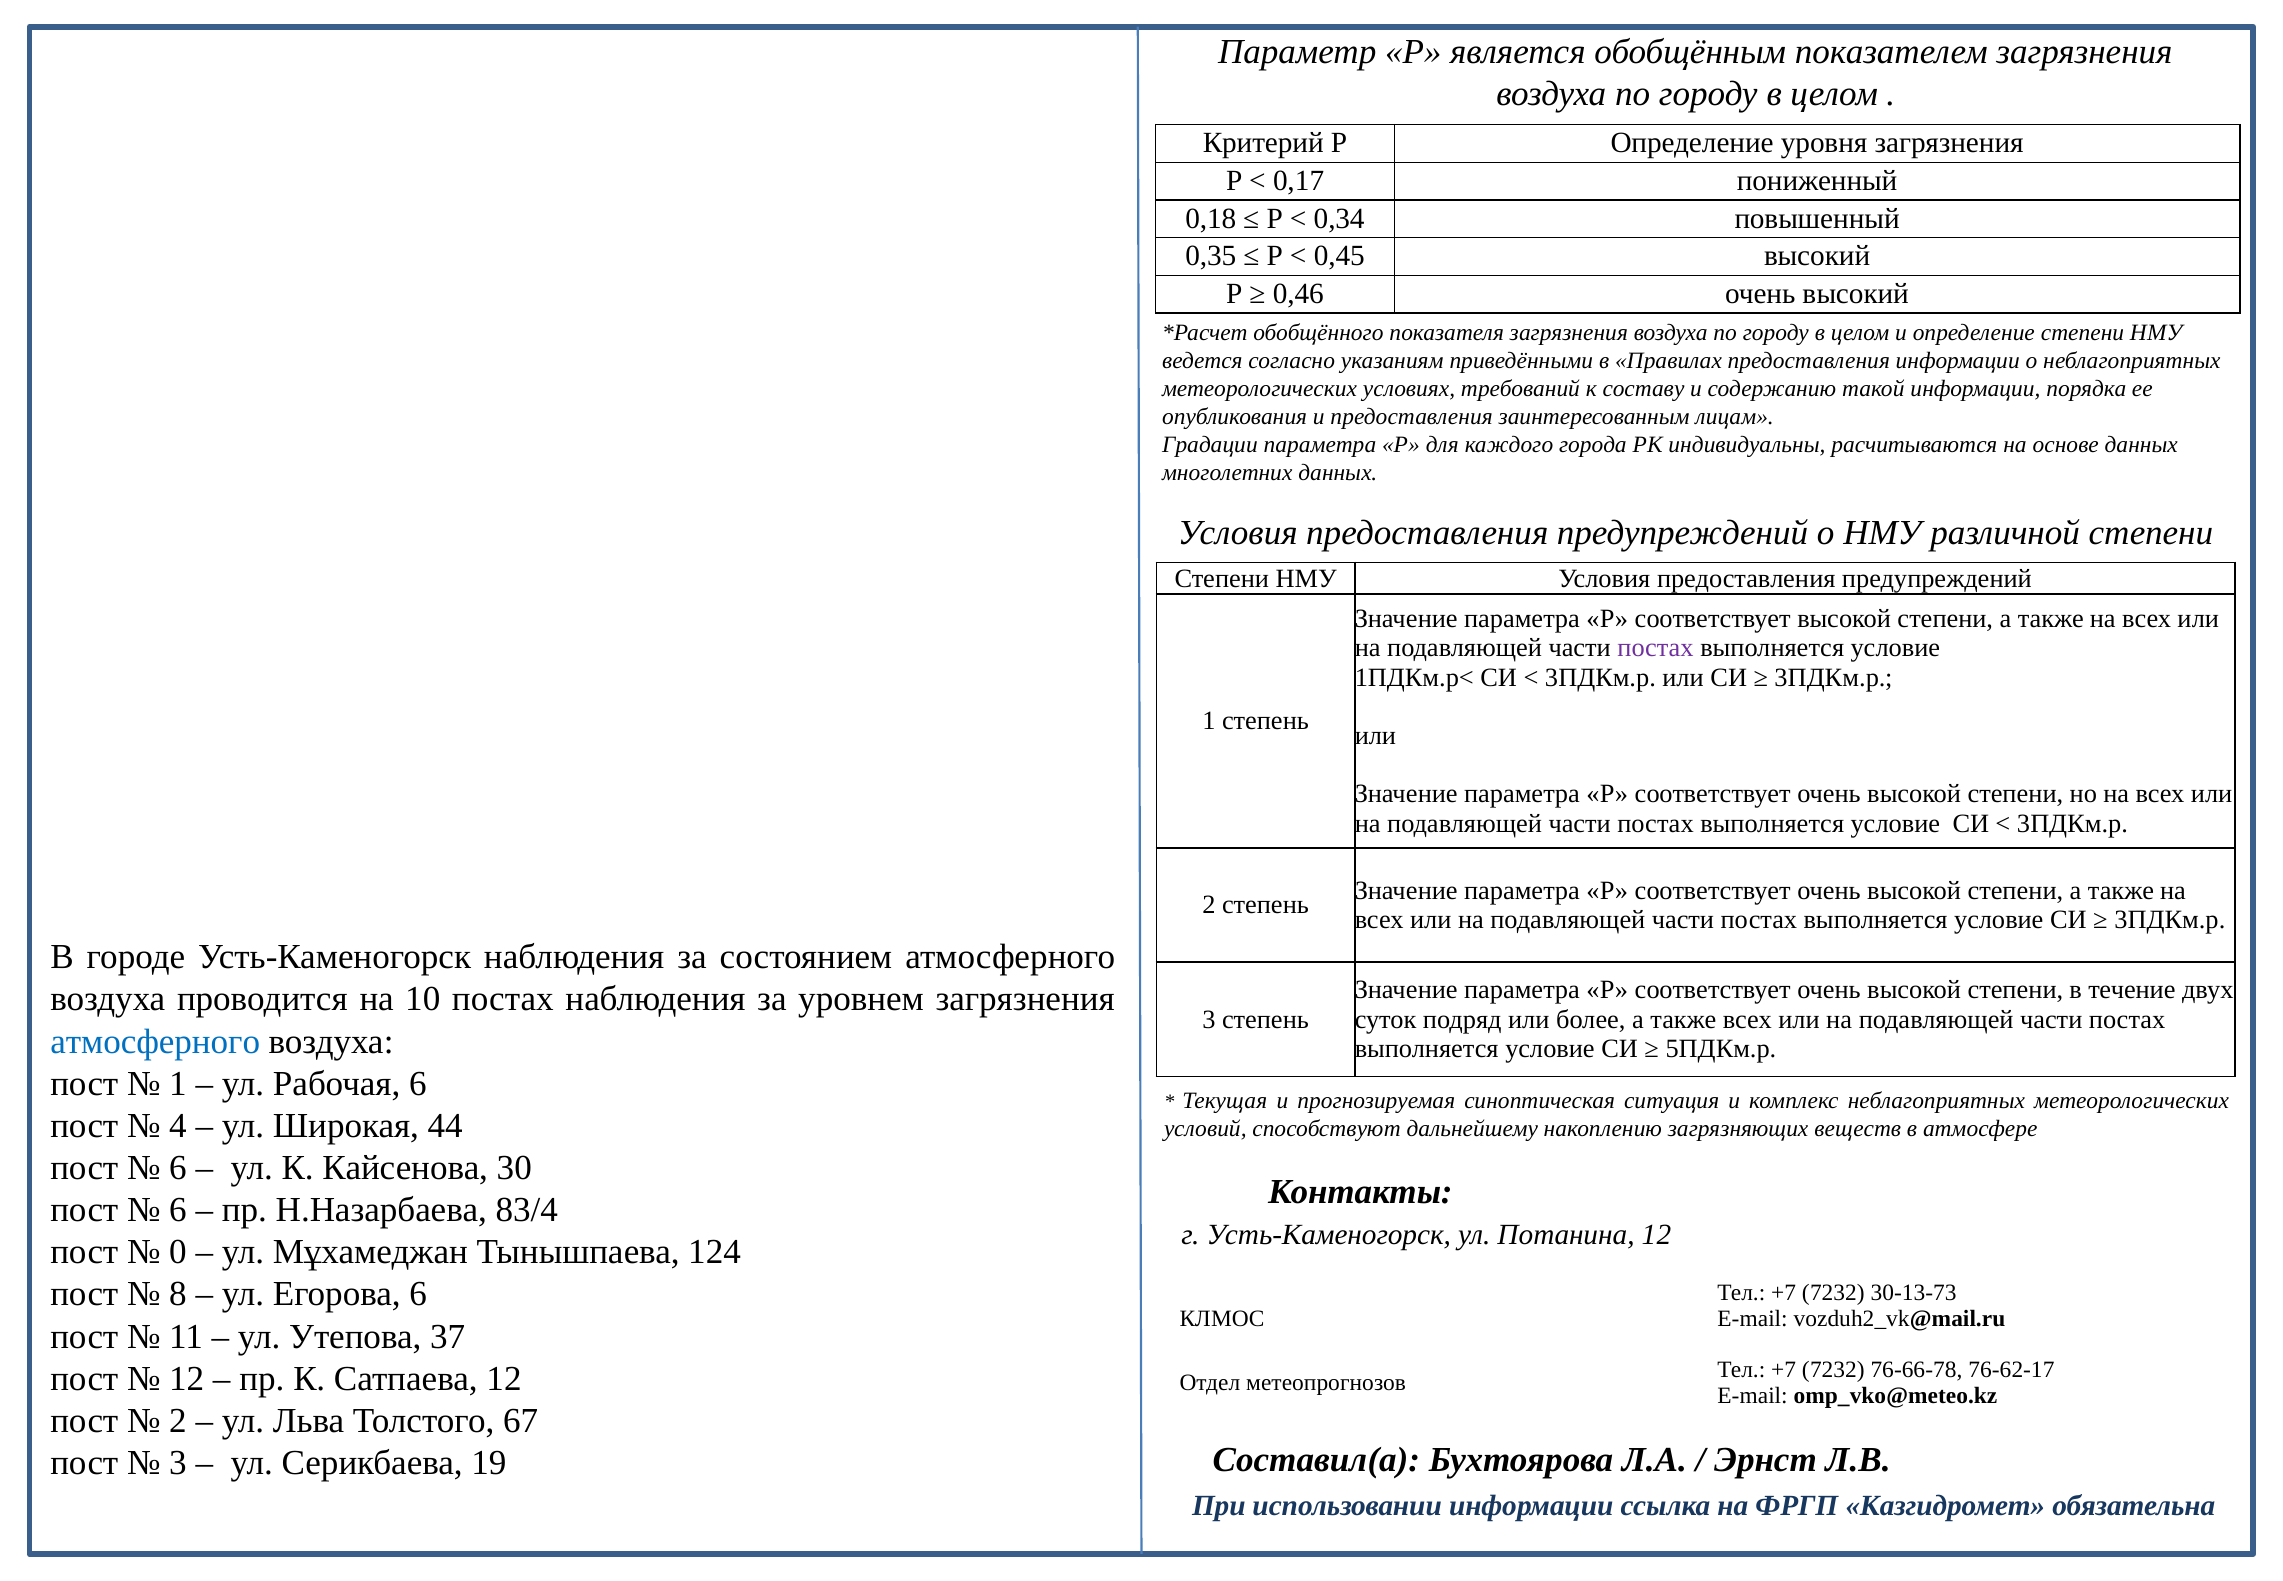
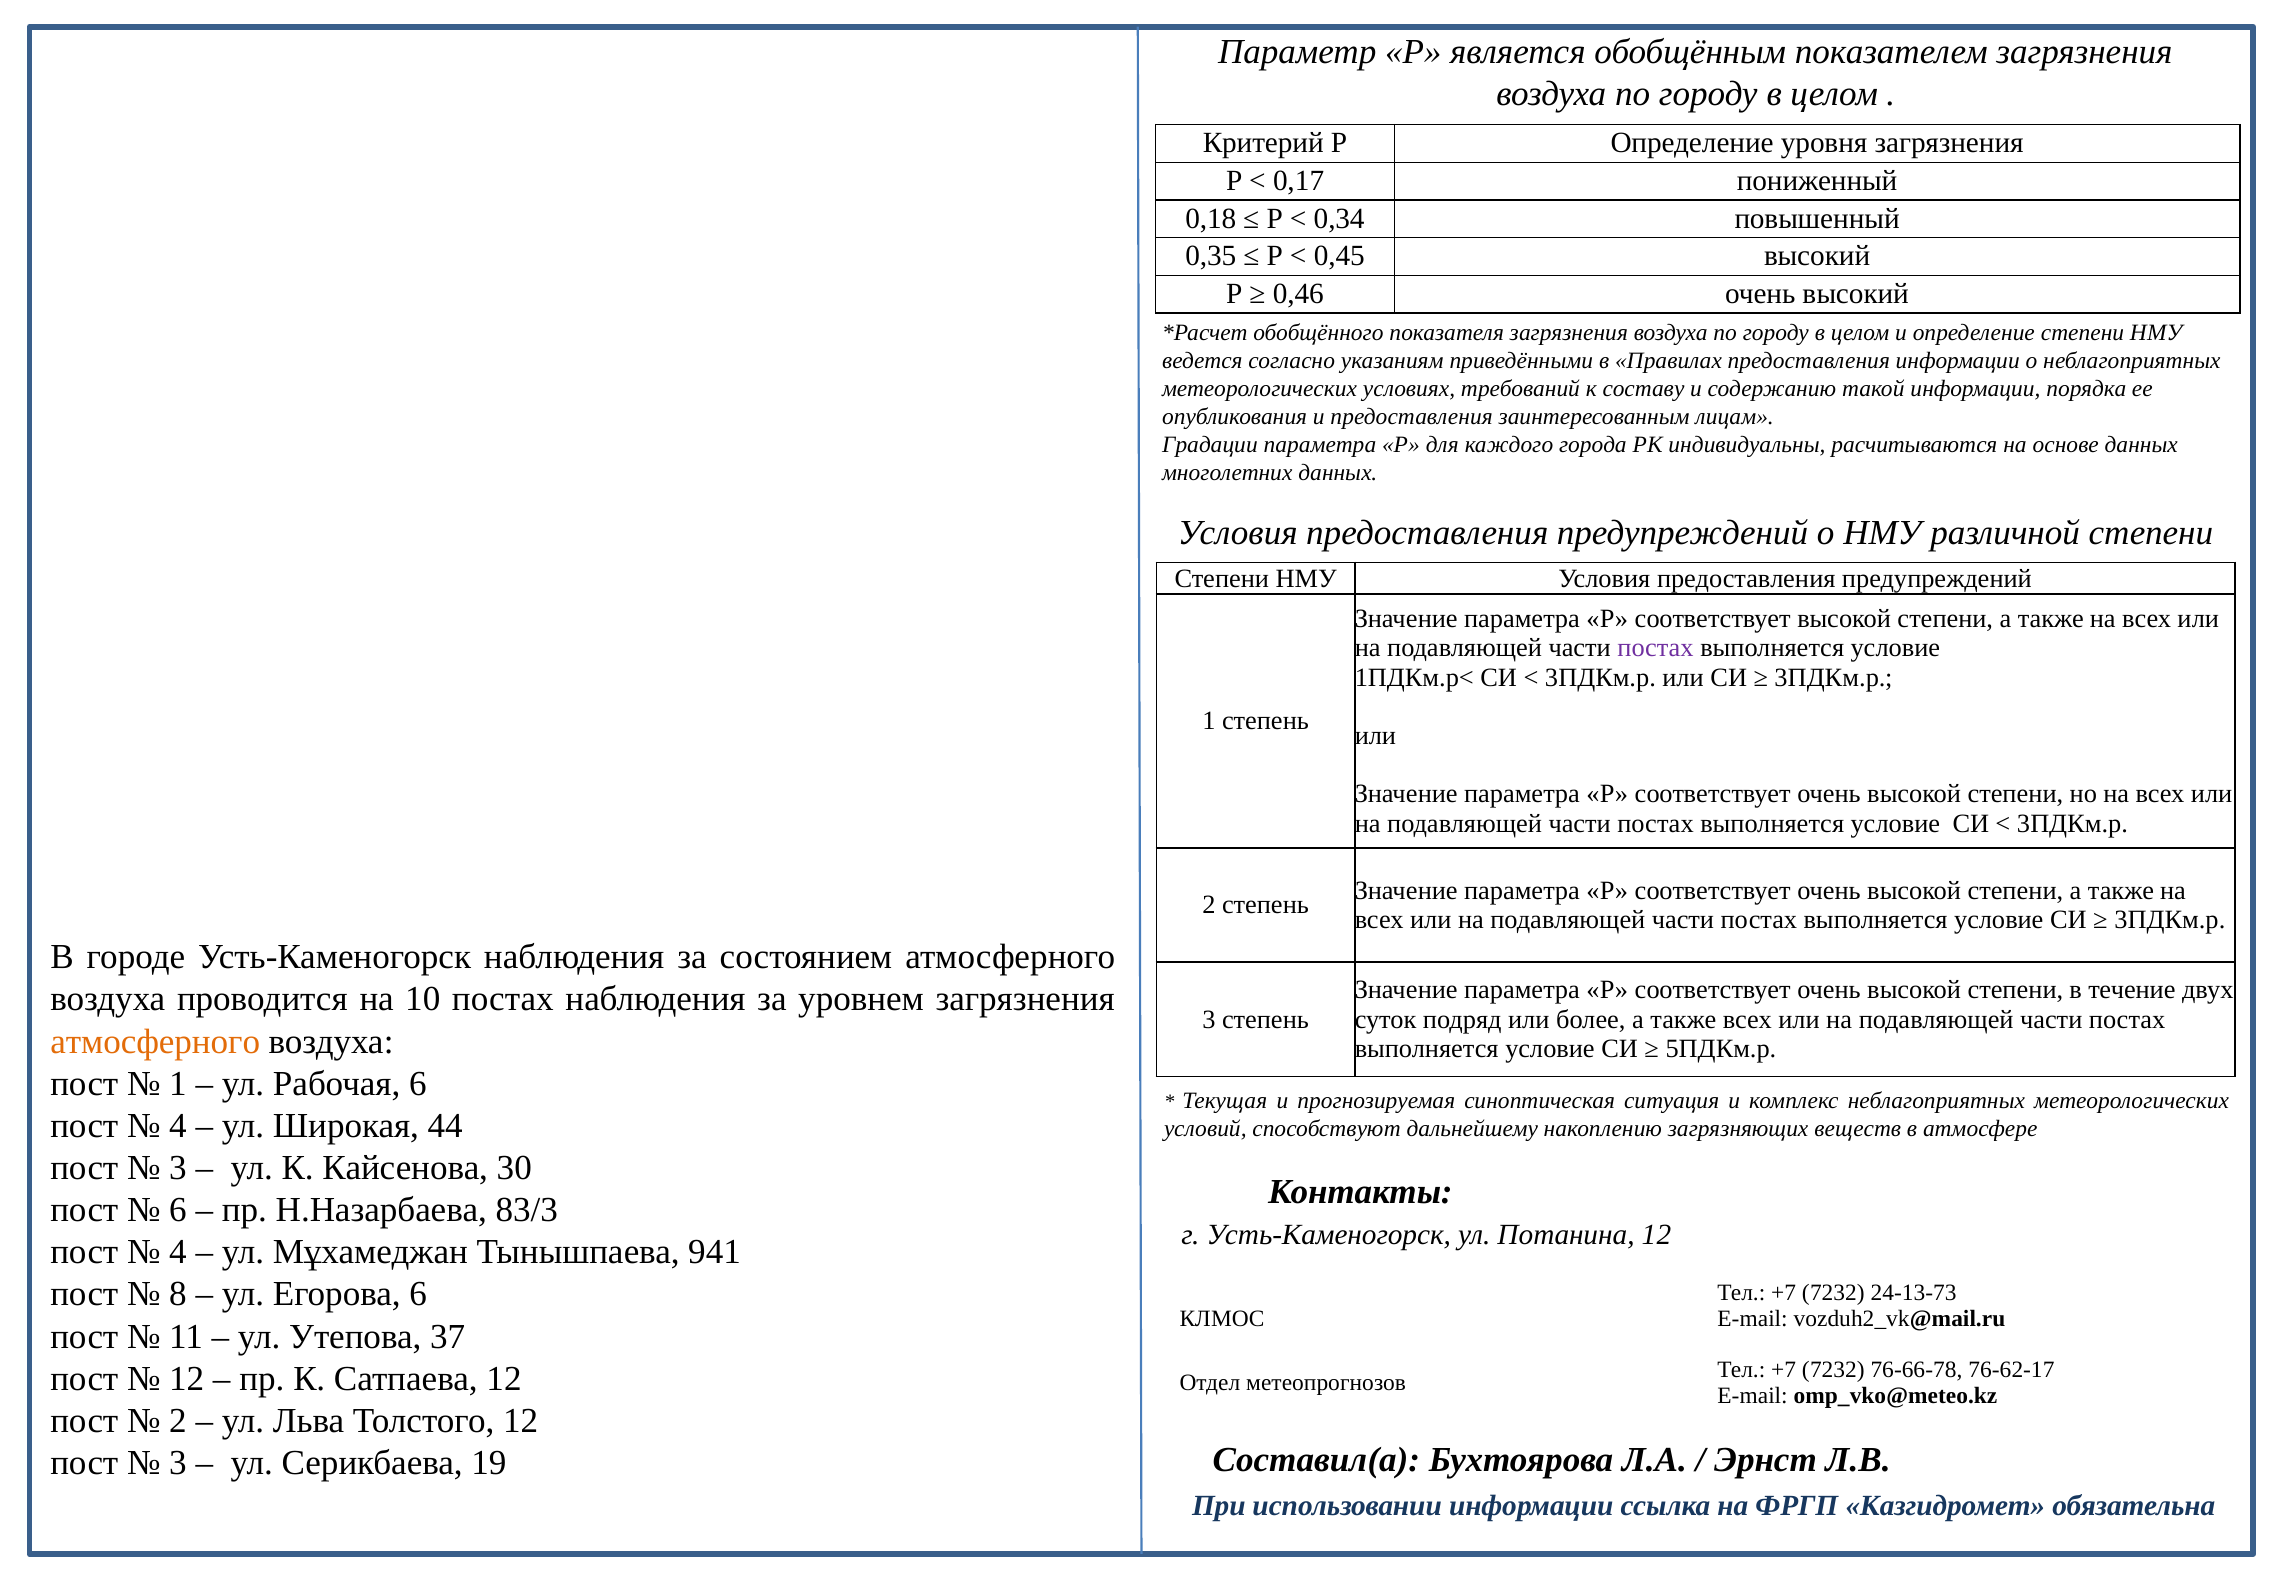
атмосферного at (155, 1041) colour: blue -> orange
6 at (178, 1168): 6 -> 3
83/4: 83/4 -> 83/3
0 at (178, 1252): 0 -> 4
124: 124 -> 941
30-13-73: 30-13-73 -> 24-13-73
Толстого 67: 67 -> 12
